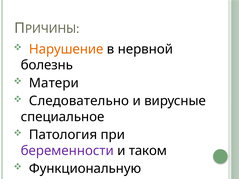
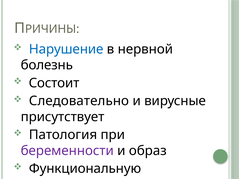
Нарушение colour: orange -> blue
Матери: Матери -> Состоит
специальное: специальное -> присутствует
таком: таком -> образ
